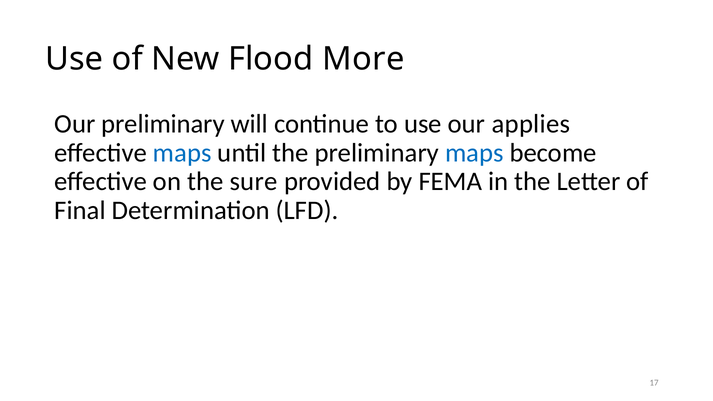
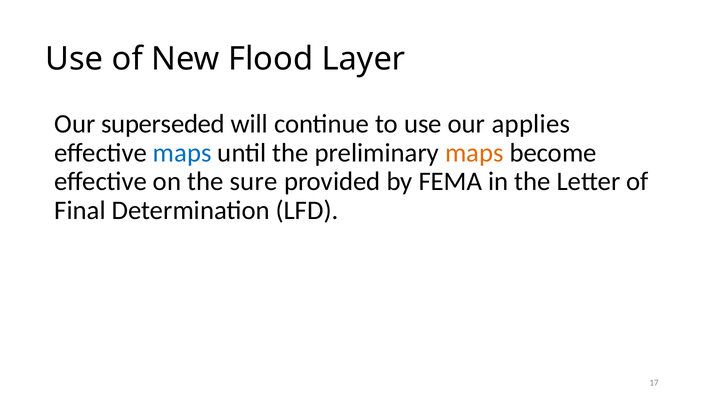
More: More -> Layer
Our preliminary: preliminary -> superseded
maps at (474, 153) colour: blue -> orange
